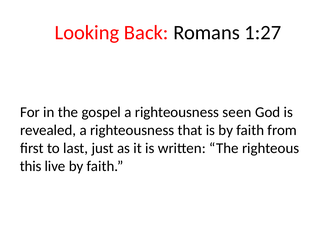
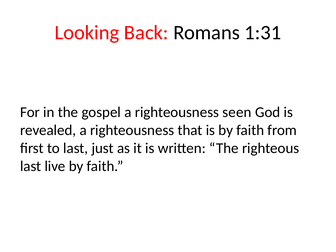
1:27: 1:27 -> 1:31
this at (31, 166): this -> last
